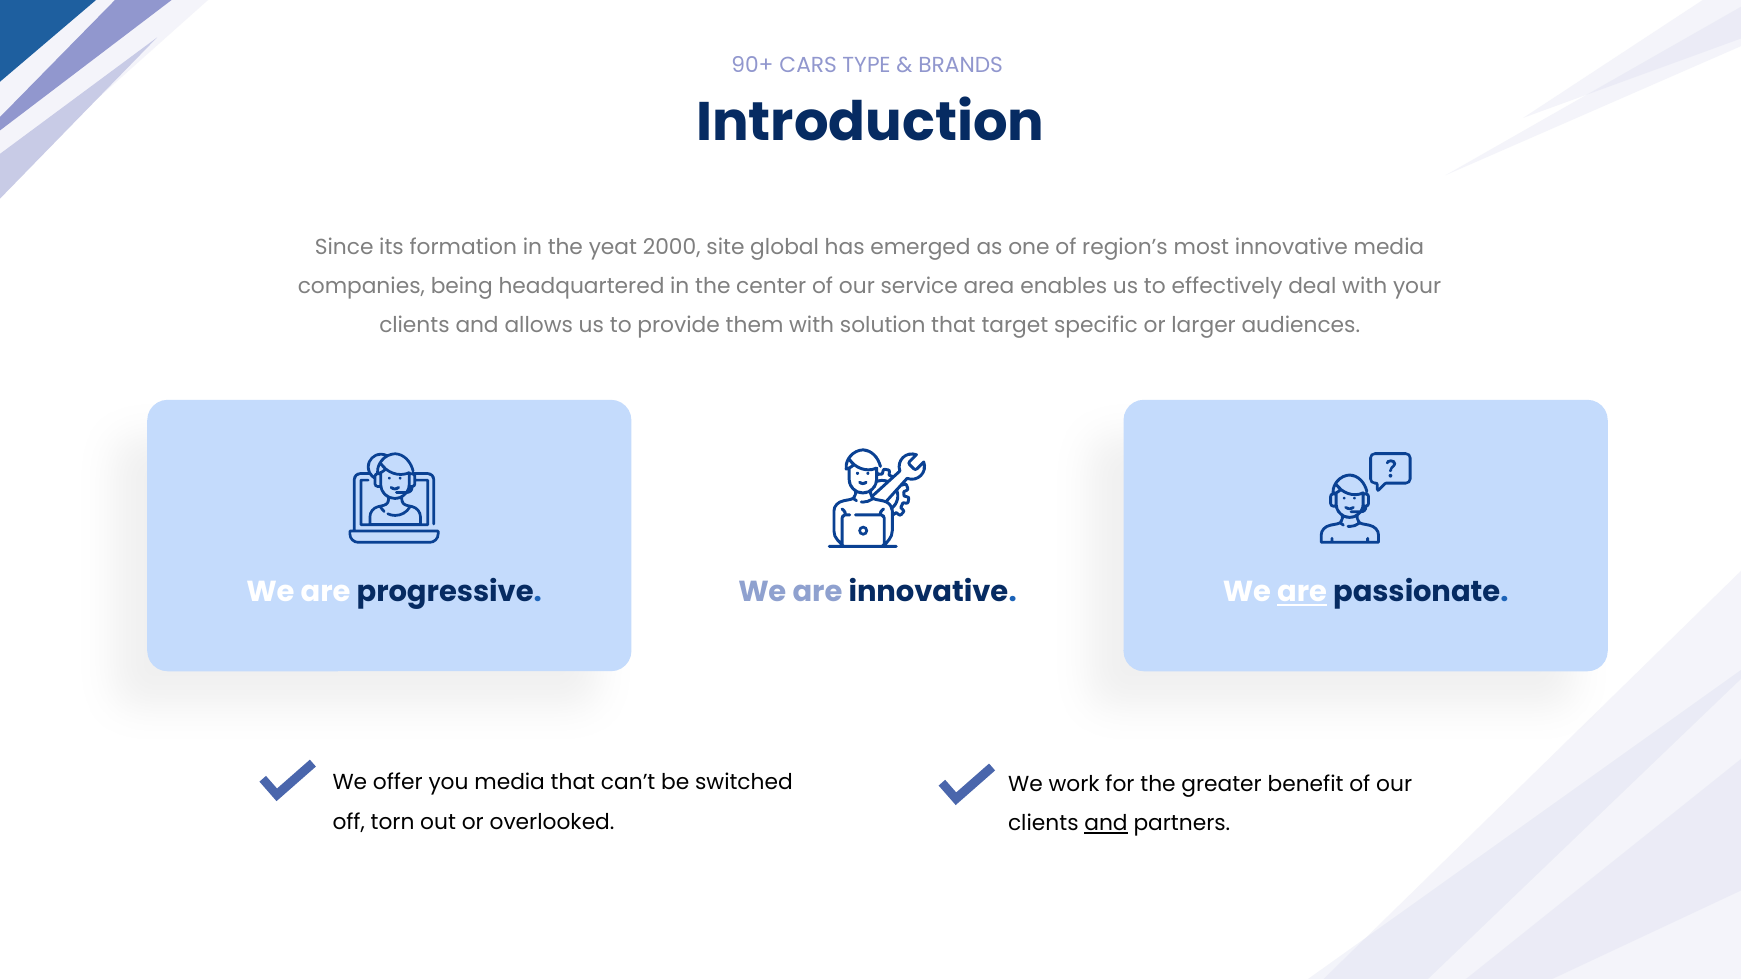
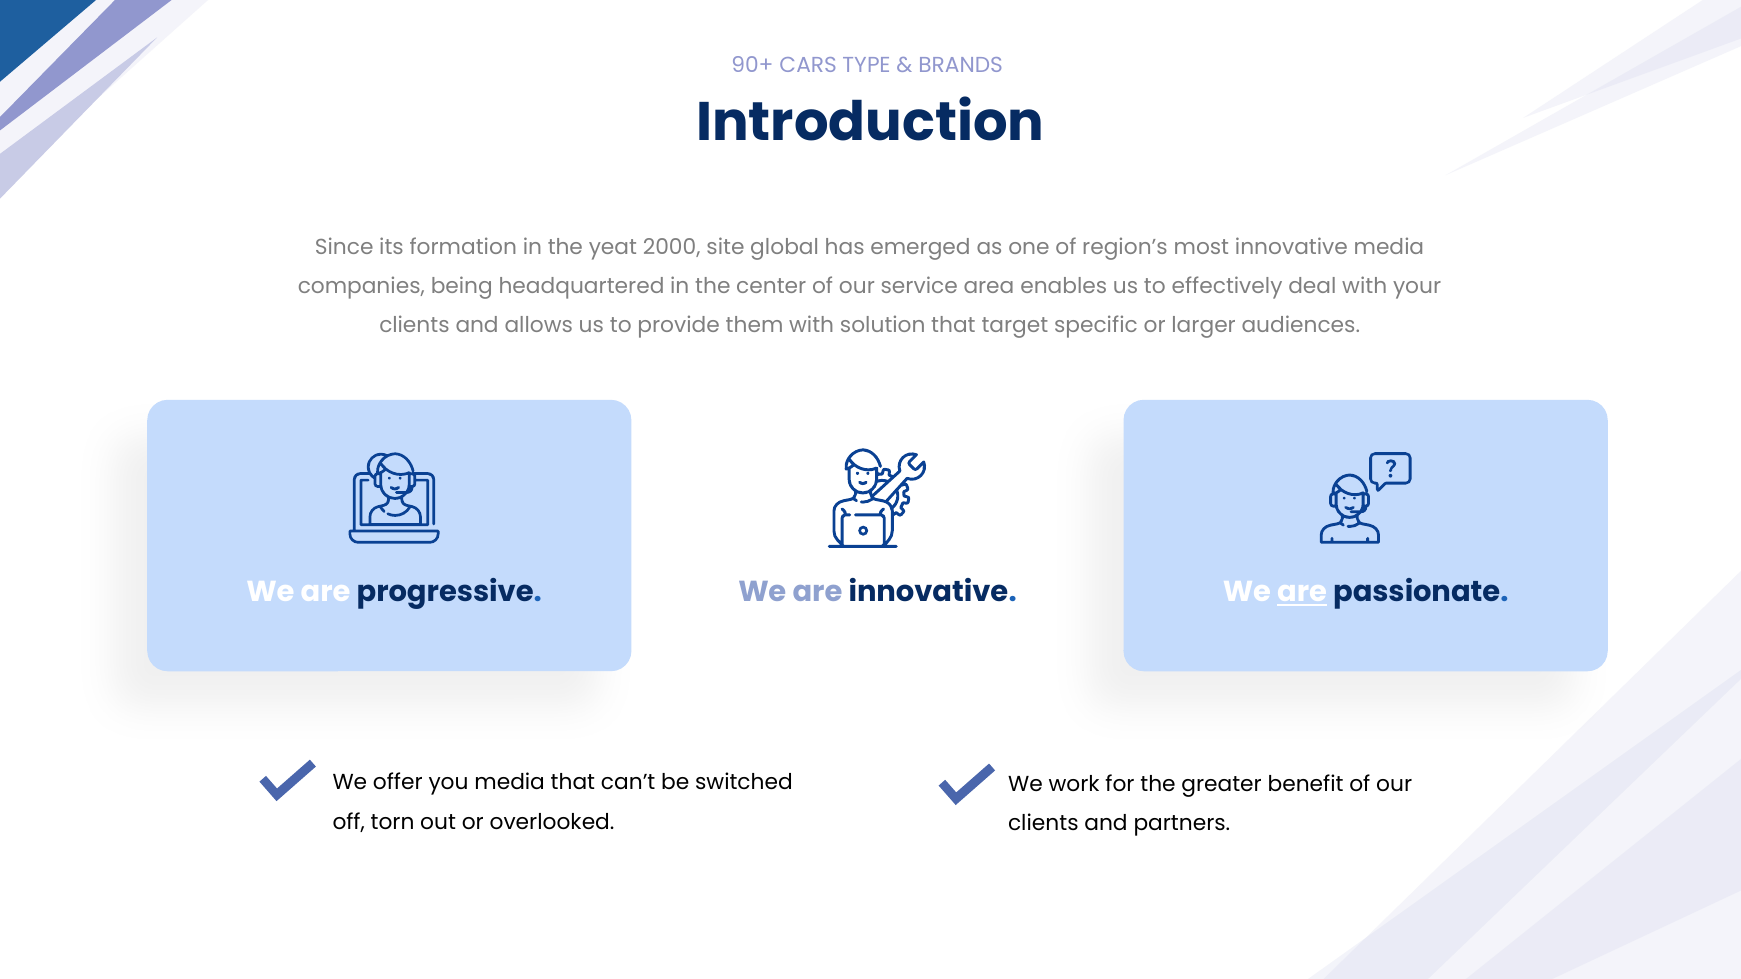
and at (1106, 824) underline: present -> none
